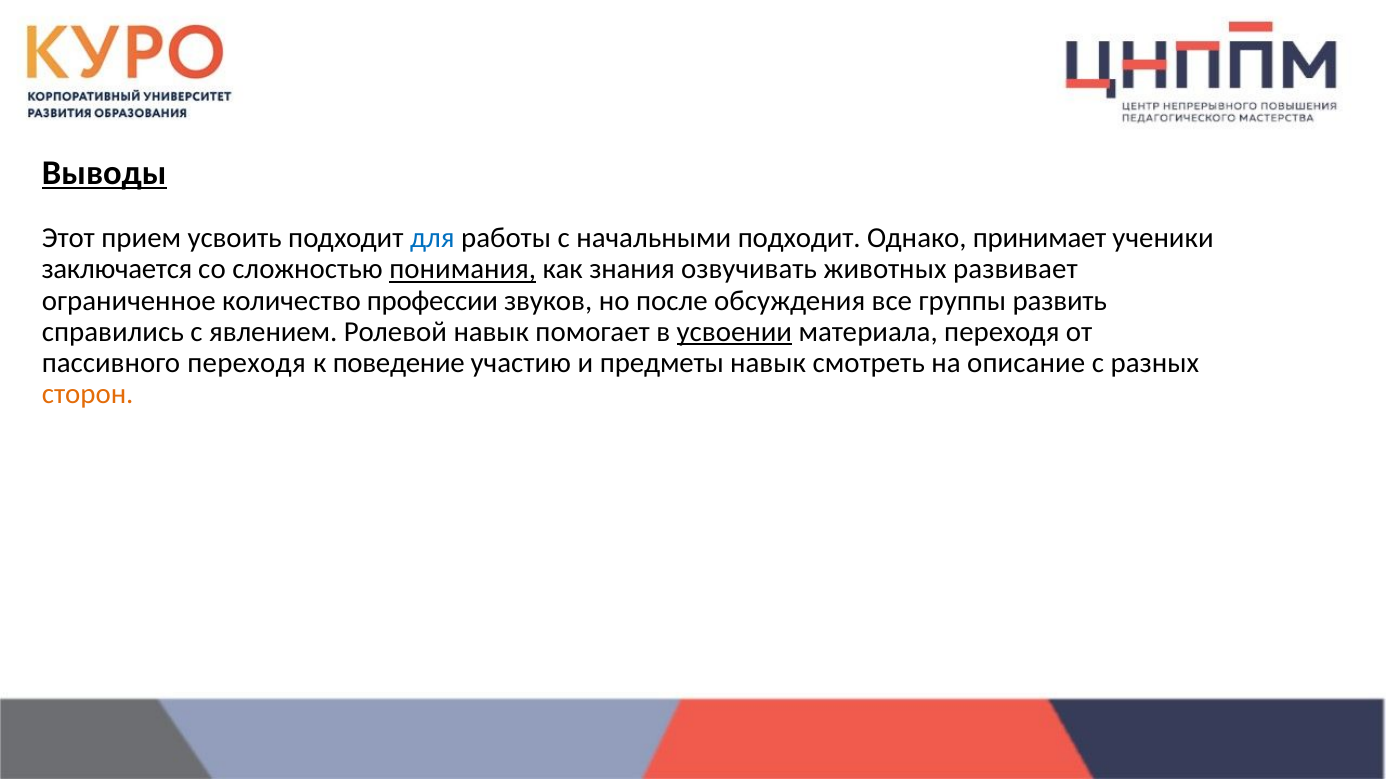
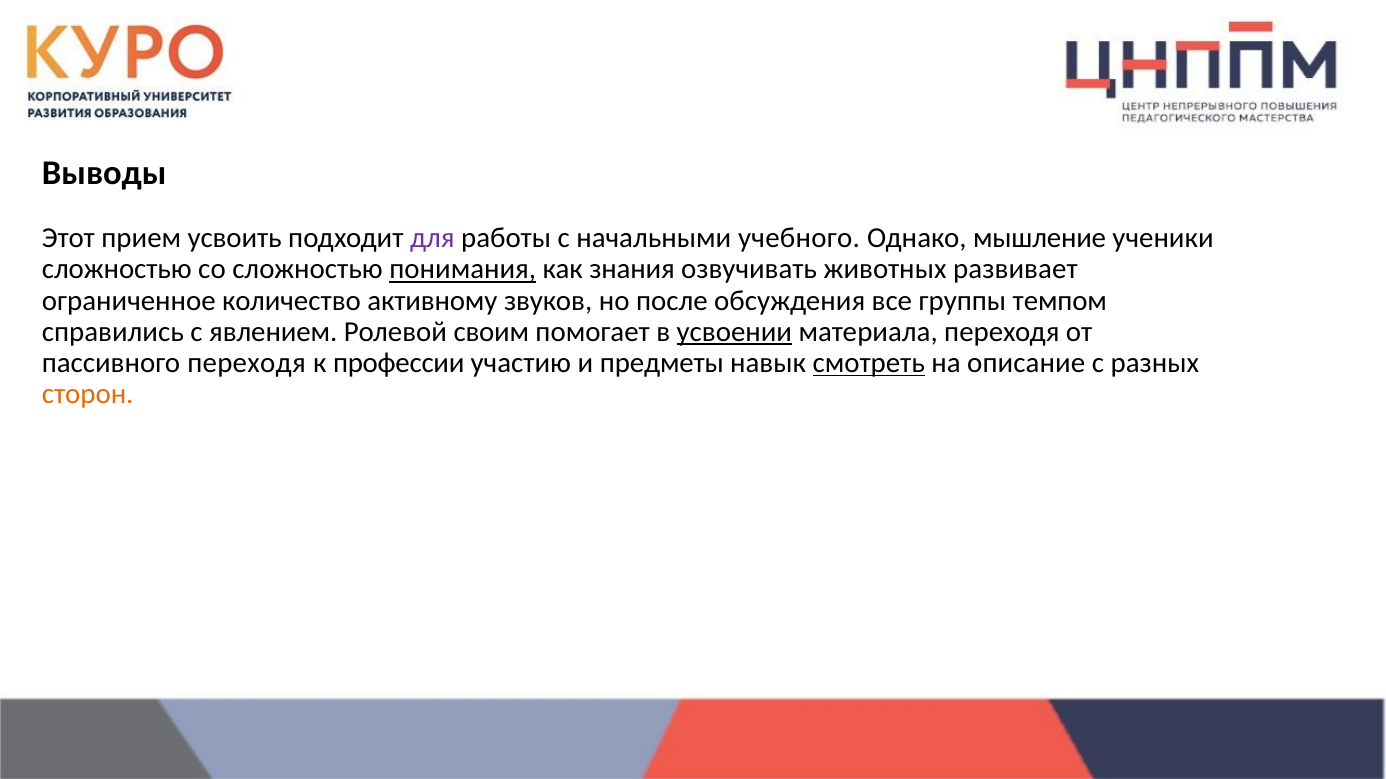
Выводы underline: present -> none
для colour: blue -> purple
начальными подходит: подходит -> учебного
принимает: принимает -> мышление
заключается at (117, 270): заключается -> сложностью
профессии: профессии -> активному
развить: развить -> темпом
Ролевой навык: навык -> своим
поведение: поведение -> профессии
смотреть underline: none -> present
